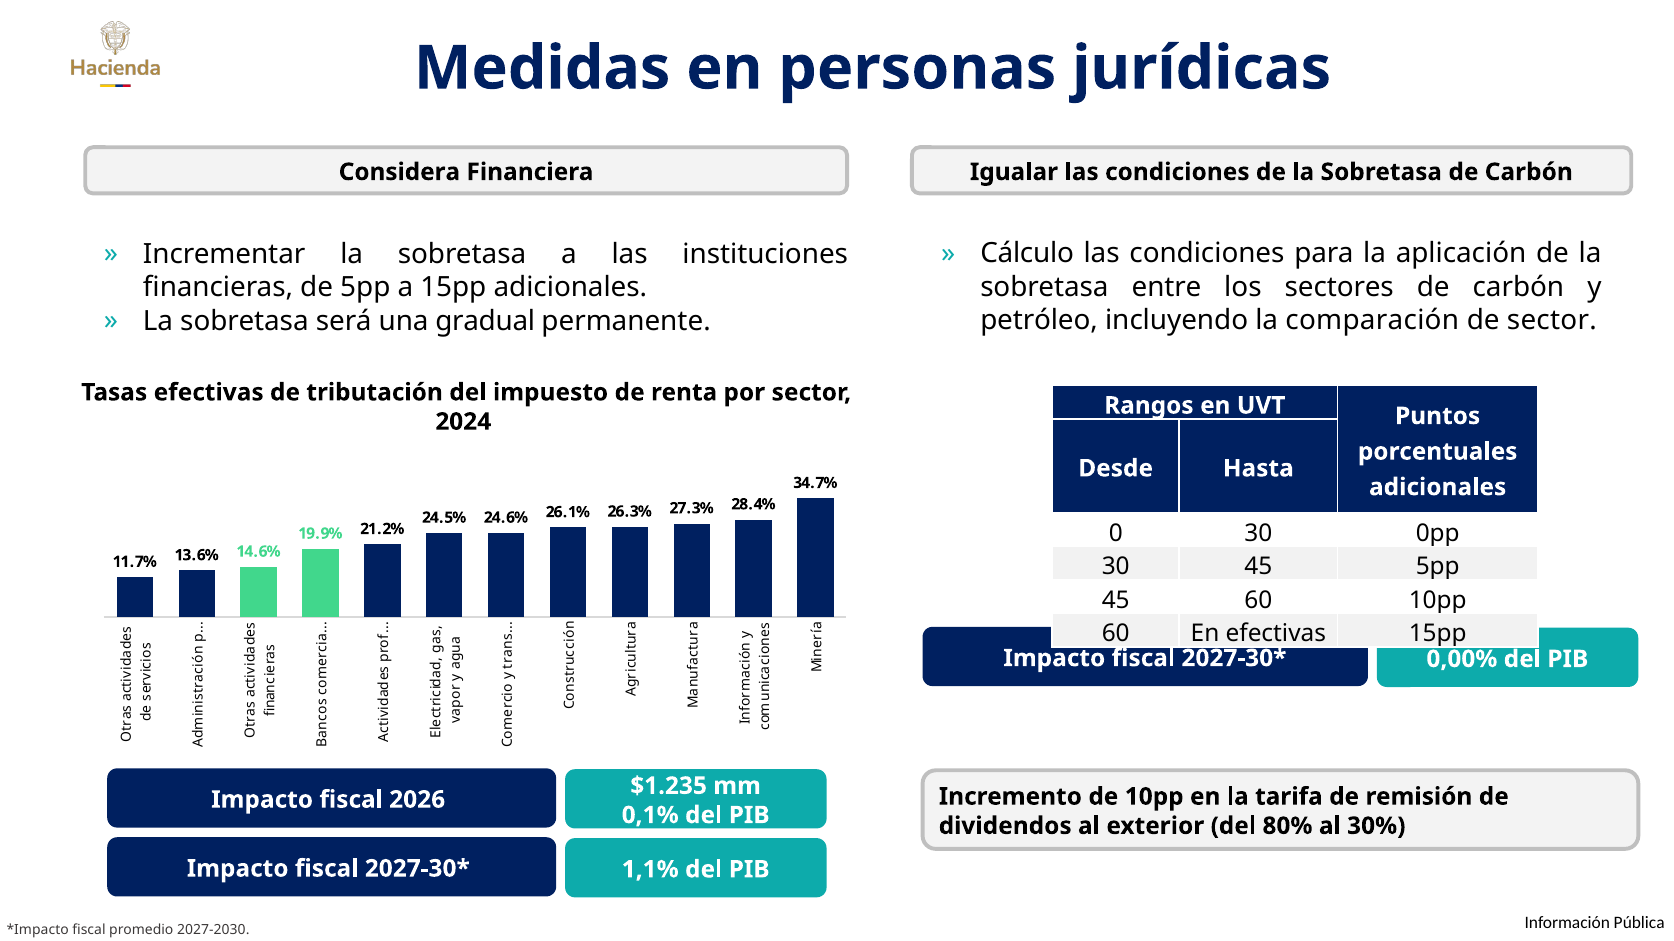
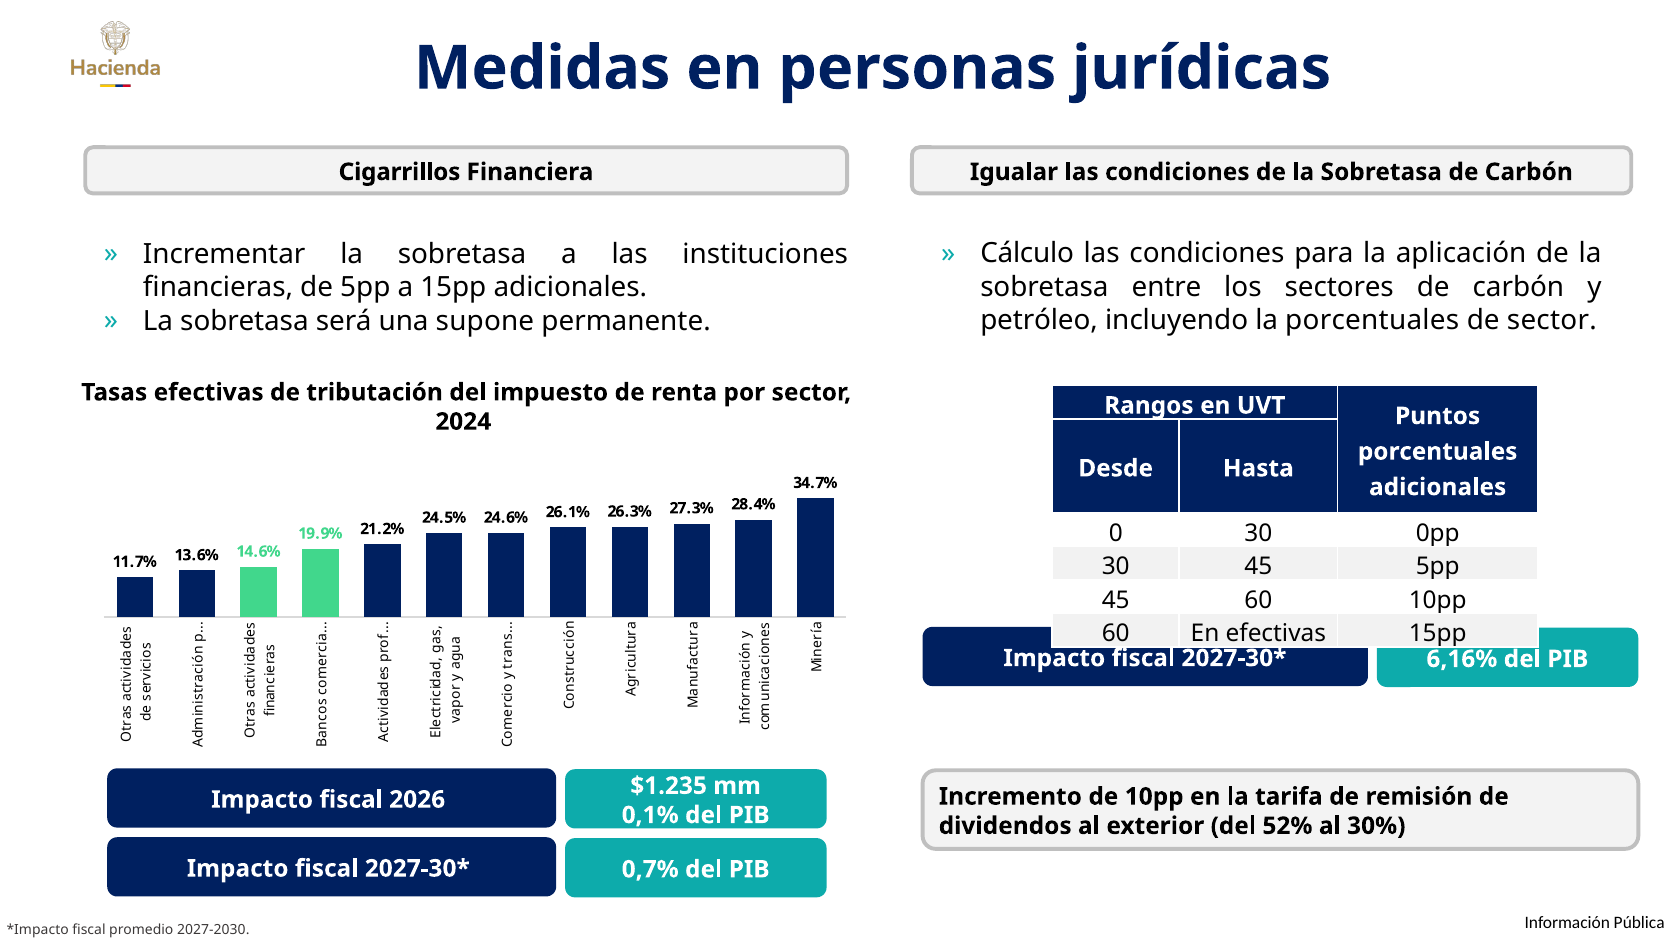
Considera: Considera -> Cigarrillos
la comparación: comparación -> porcentuales
gradual: gradual -> supone
0,00%: 0,00% -> 6,16%
80%: 80% -> 52%
1,1%: 1,1% -> 0,7%
